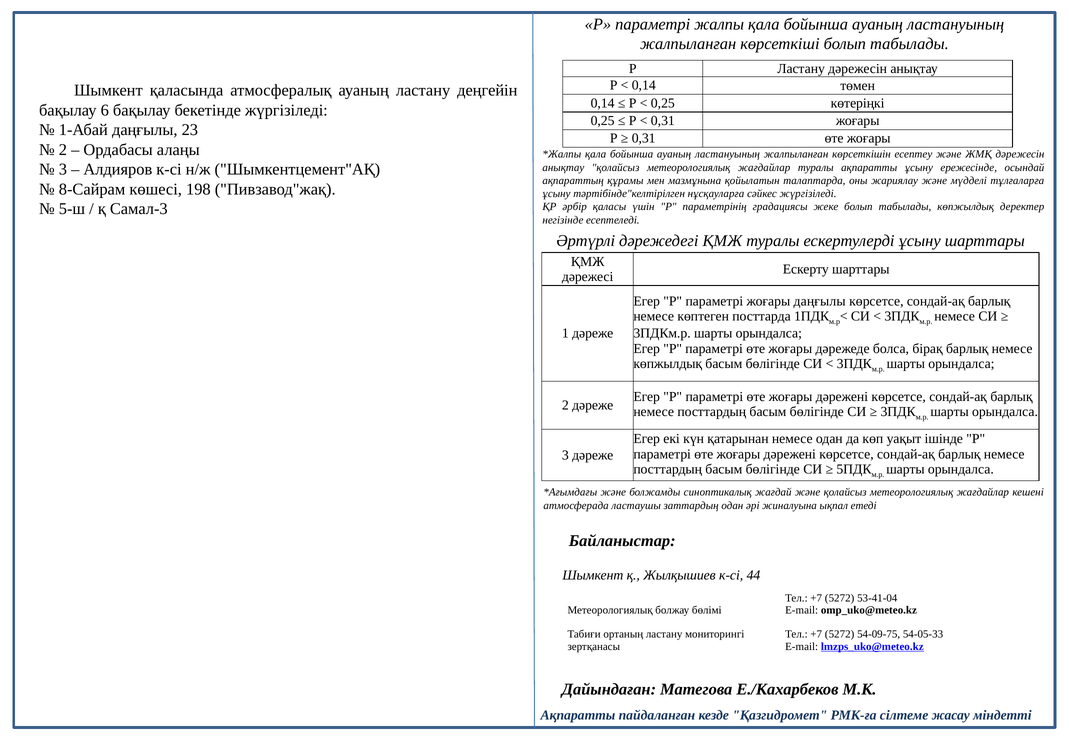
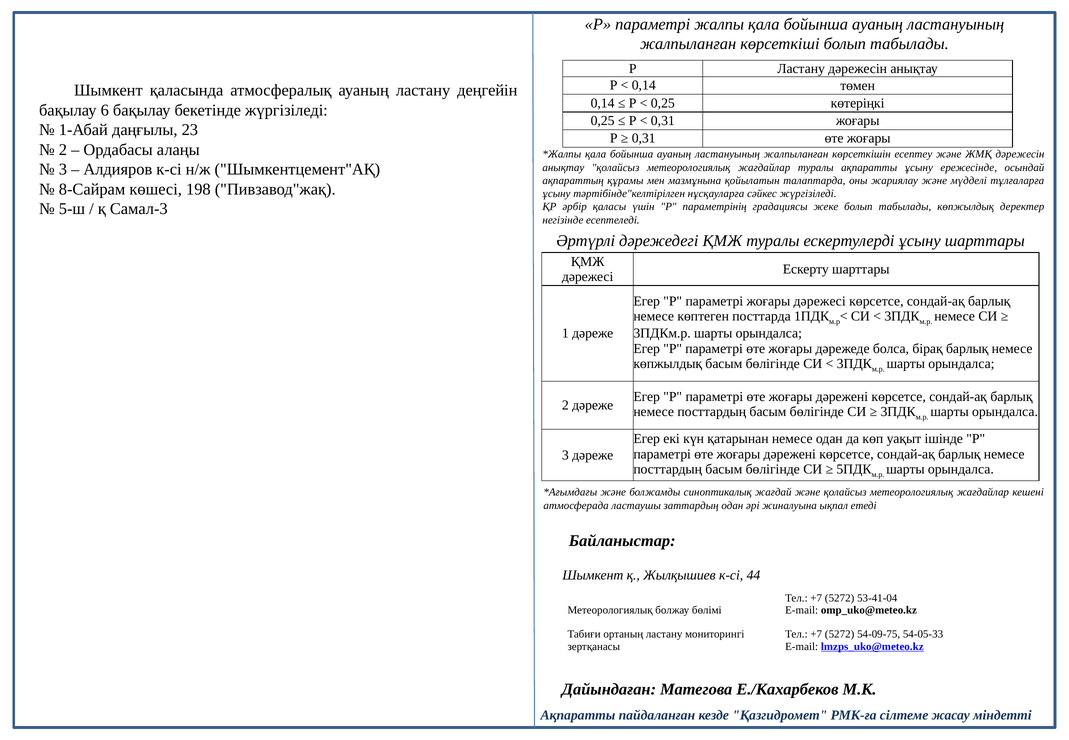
жоғары даңғылы: даңғылы -> дәрежесі
